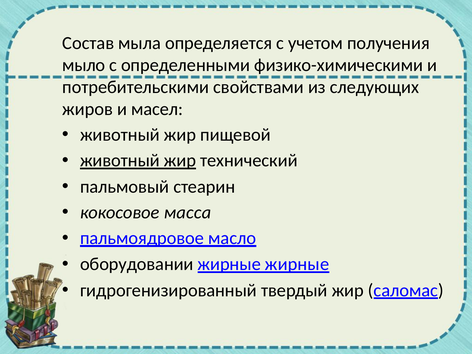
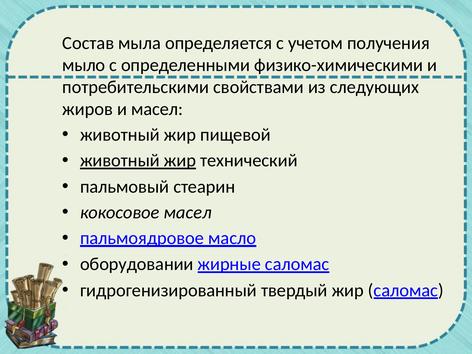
кокосовое масса: масса -> масел
жирные жирные: жирные -> саломас
